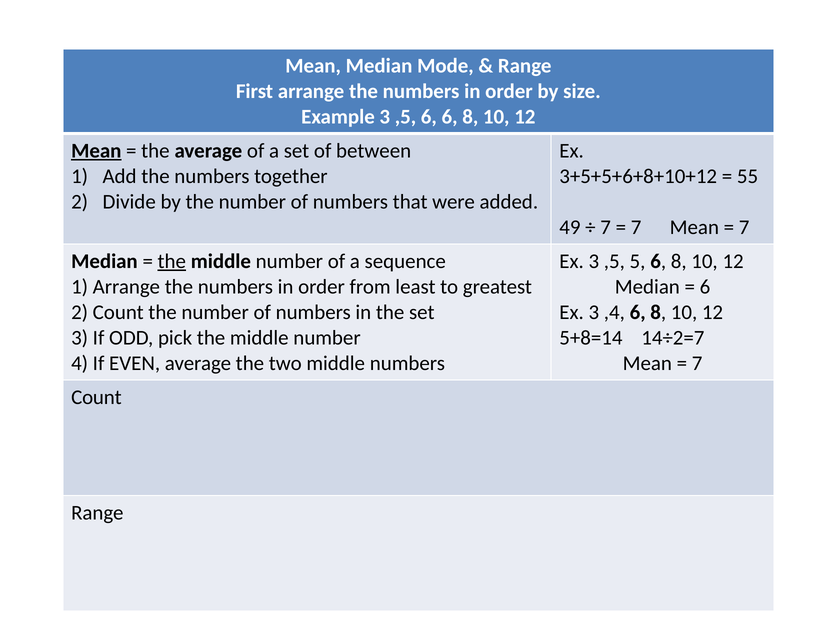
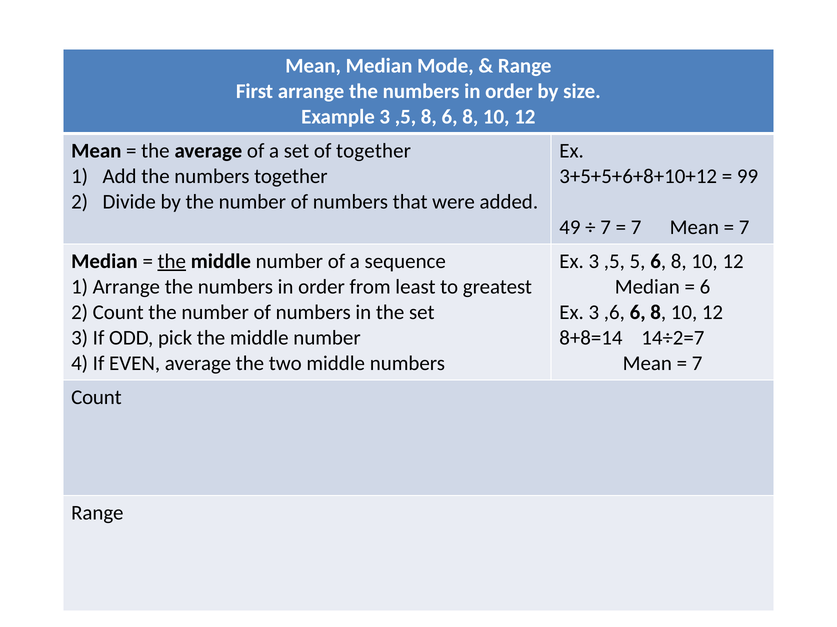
,5 6: 6 -> 8
Mean at (96, 151) underline: present -> none
of between: between -> together
55: 55 -> 99
,4: ,4 -> ,6
5+8=14: 5+8=14 -> 8+8=14
